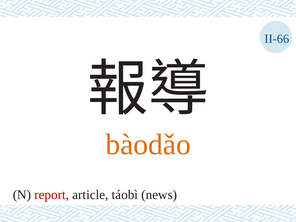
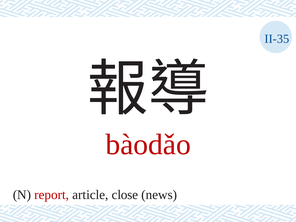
II-66: II-66 -> II-35
bàodǎo colour: orange -> red
táobì: táobì -> close
